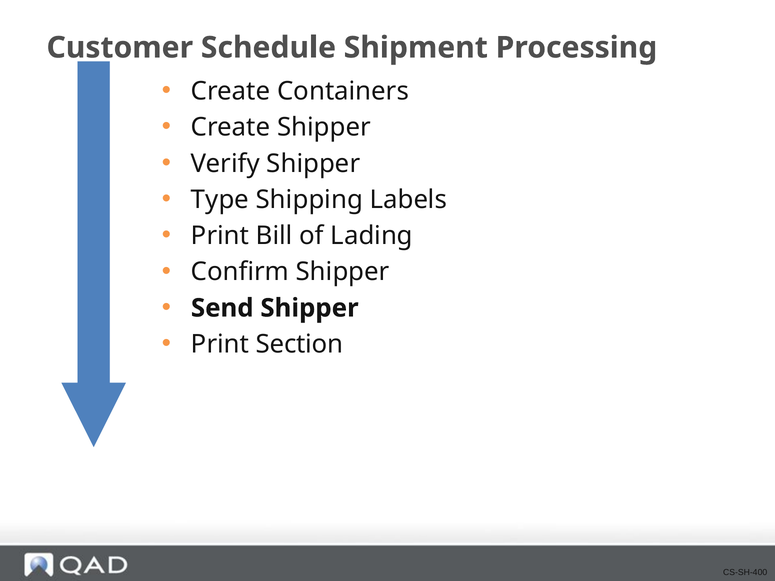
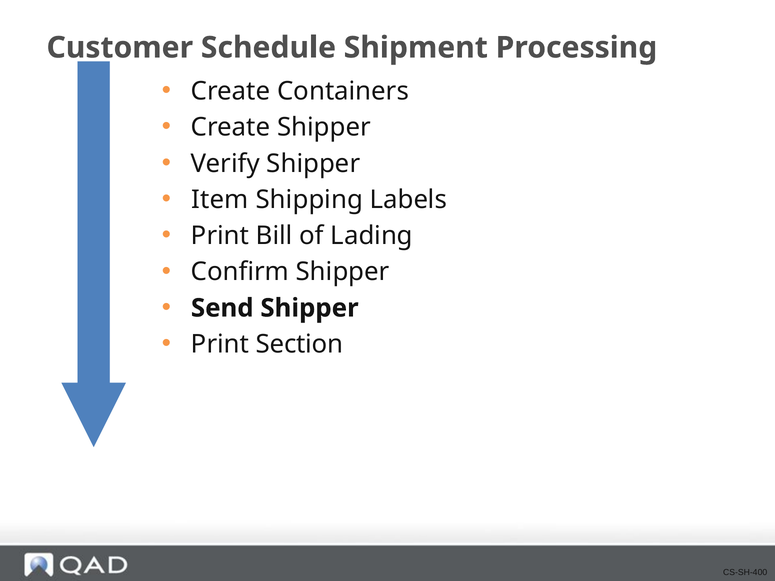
Type: Type -> Item
